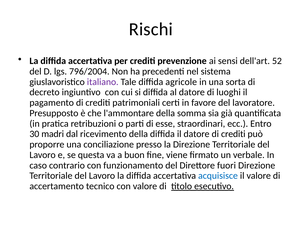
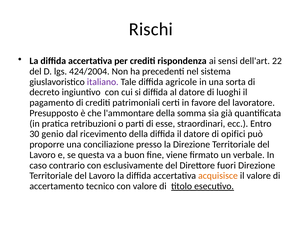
prevenzione: prevenzione -> rispondenza
52: 52 -> 22
796/2004: 796/2004 -> 424/2004
madri: madri -> genio
datore di crediti: crediti -> opifici
funzionamento: funzionamento -> esclusivamente
acquisisce colour: blue -> orange
